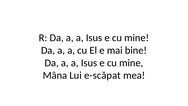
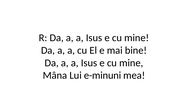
e-scăpat: e-scăpat -> e-minuni
